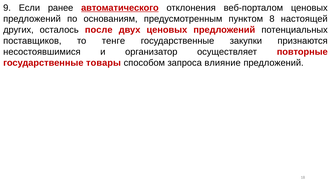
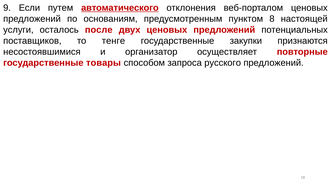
ранее: ранее -> путем
других: других -> услуги
влияние: влияние -> русского
